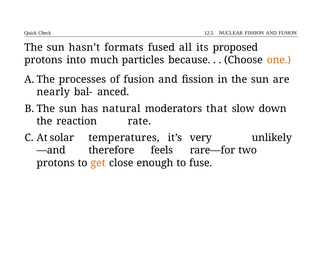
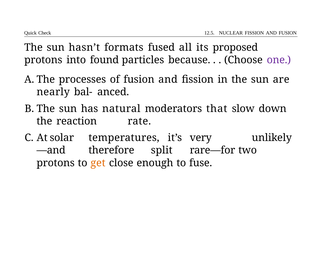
much: much -> found
one colour: orange -> purple
feels: feels -> split
